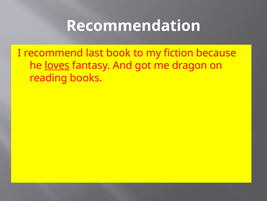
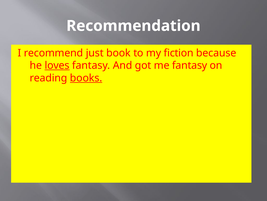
last: last -> just
me dragon: dragon -> fantasy
books underline: none -> present
